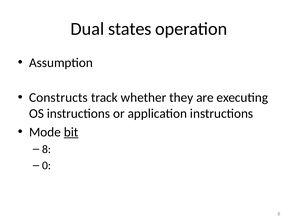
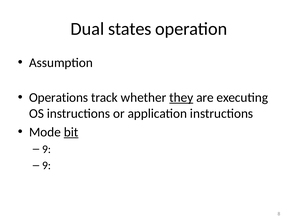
Constructs: Constructs -> Operations
they underline: none -> present
8 at (47, 149): 8 -> 9
0 at (47, 165): 0 -> 9
